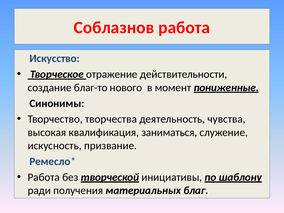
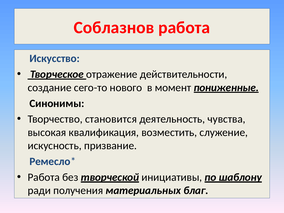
благ-то: благ-то -> сего-то
творчества: творчества -> становится
заниматься: заниматься -> возместить
